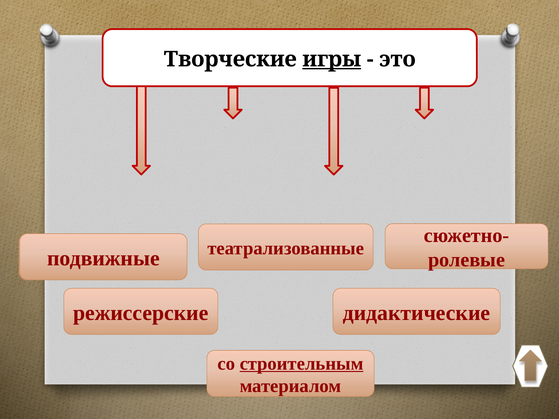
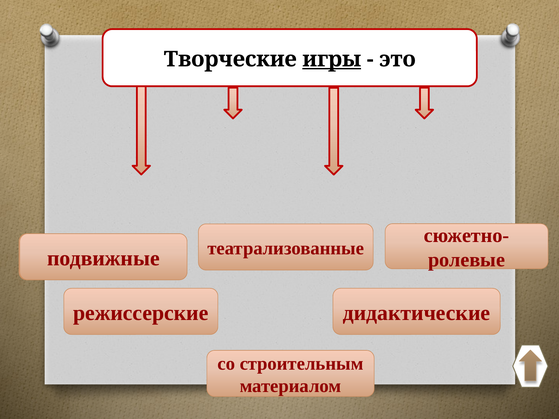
строительным underline: present -> none
